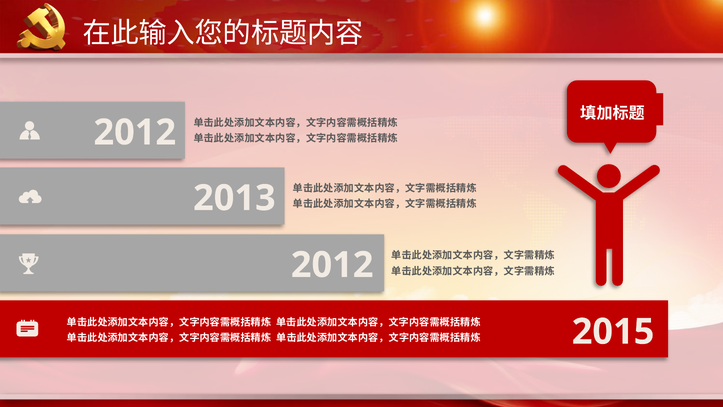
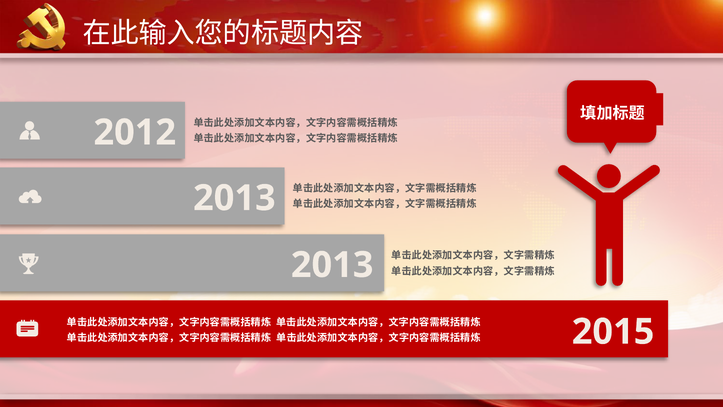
2012 at (332, 265): 2012 -> 2013
